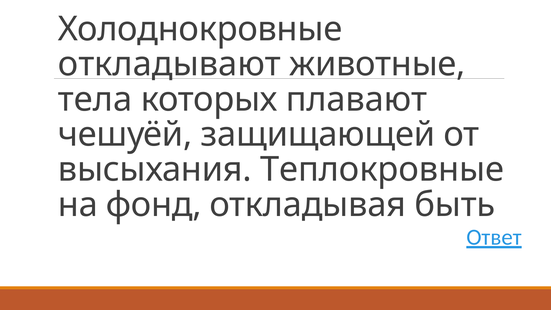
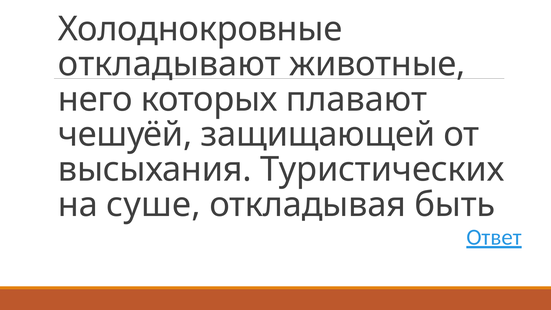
тела: тела -> него
Теплокровные: Теплокровные -> Туристических
фонд: фонд -> суше
